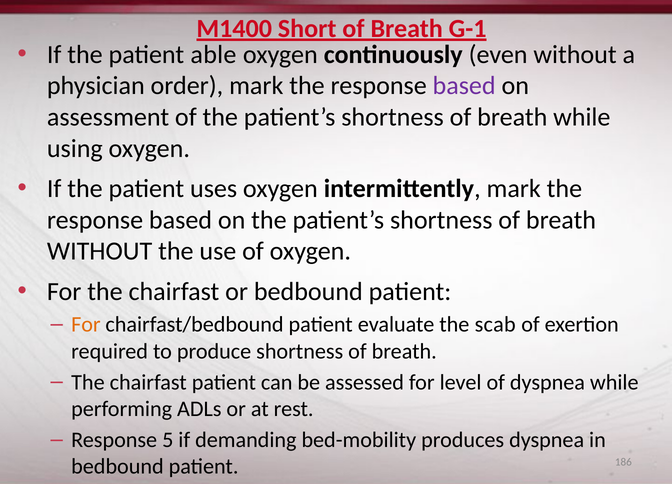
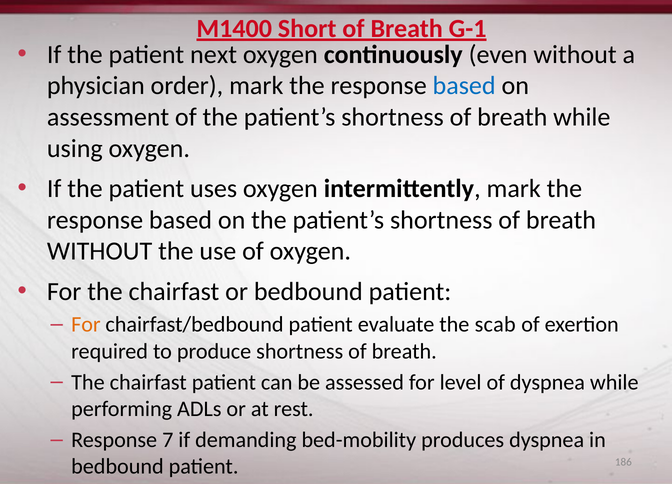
able: able -> next
based at (464, 86) colour: purple -> blue
5: 5 -> 7
